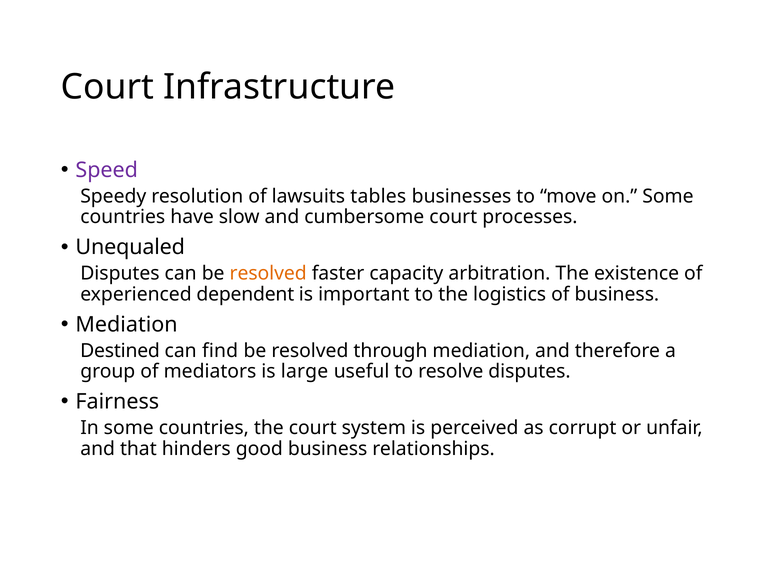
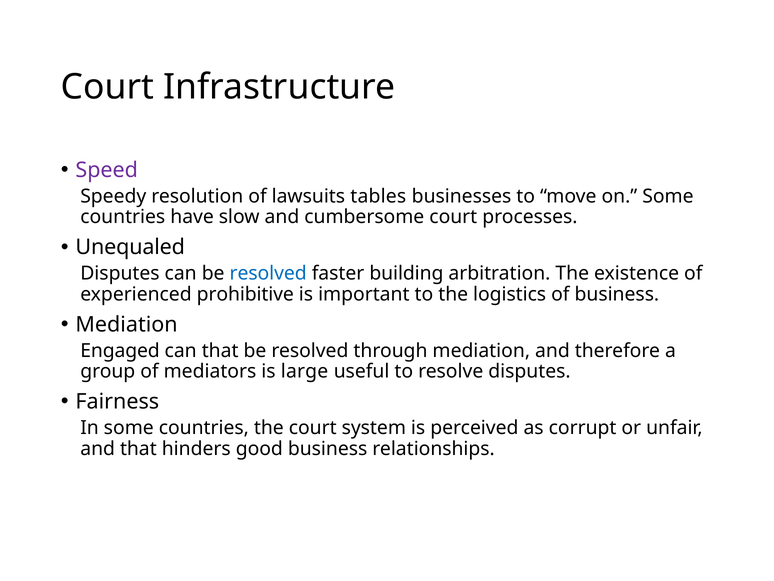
resolved at (268, 273) colour: orange -> blue
capacity: capacity -> building
dependent: dependent -> prohibitive
Destined: Destined -> Engaged
can find: find -> that
